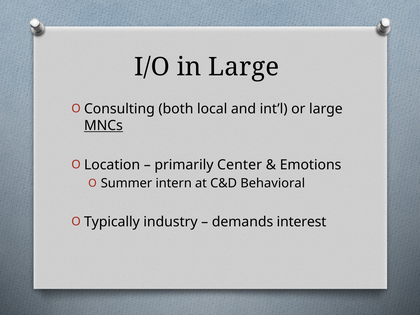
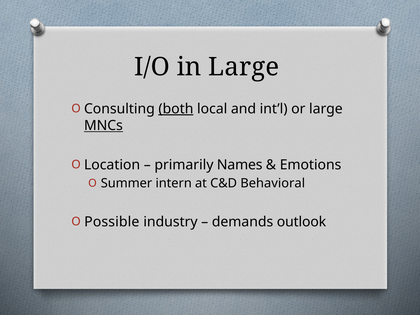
both underline: none -> present
Center: Center -> Names
Typically: Typically -> Possible
interest: interest -> outlook
